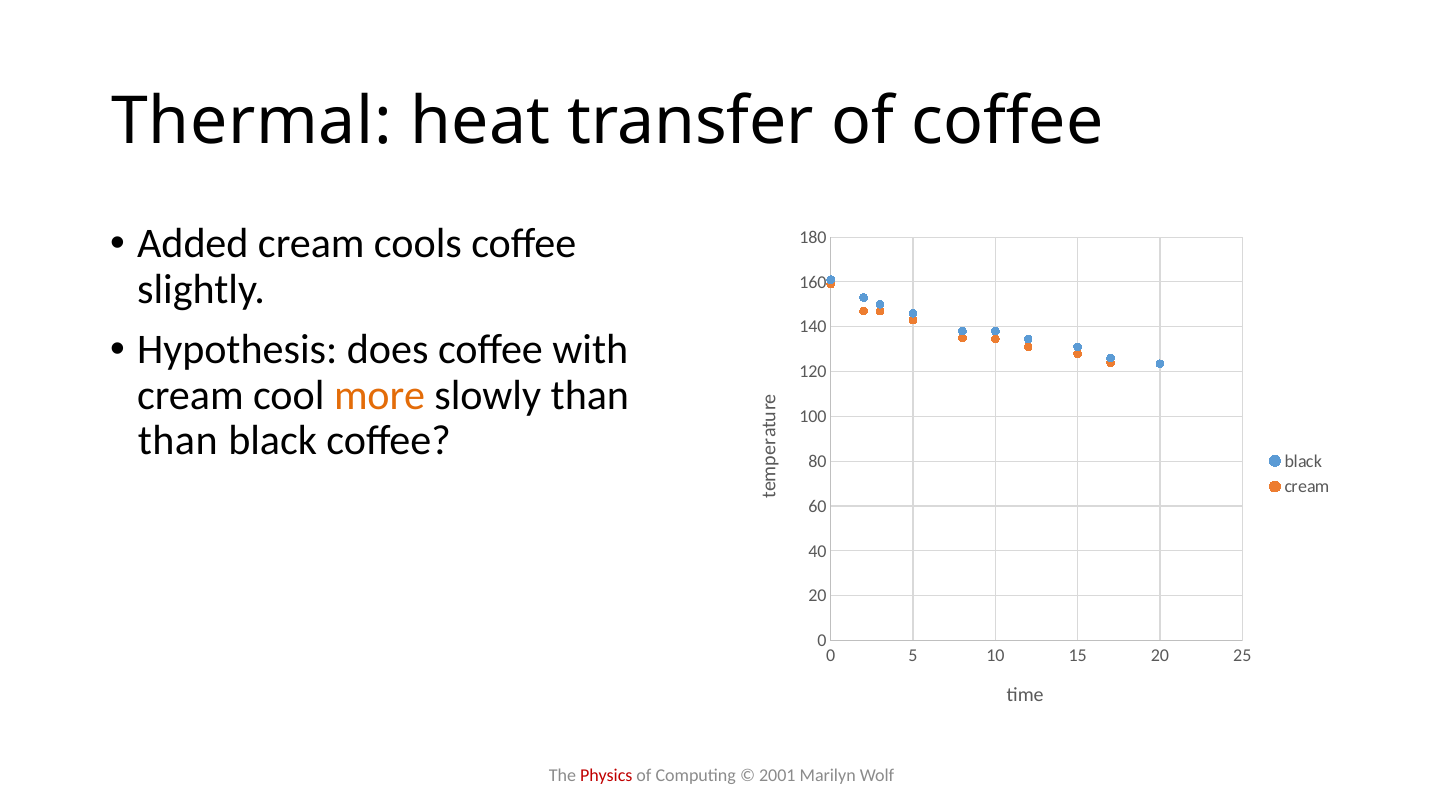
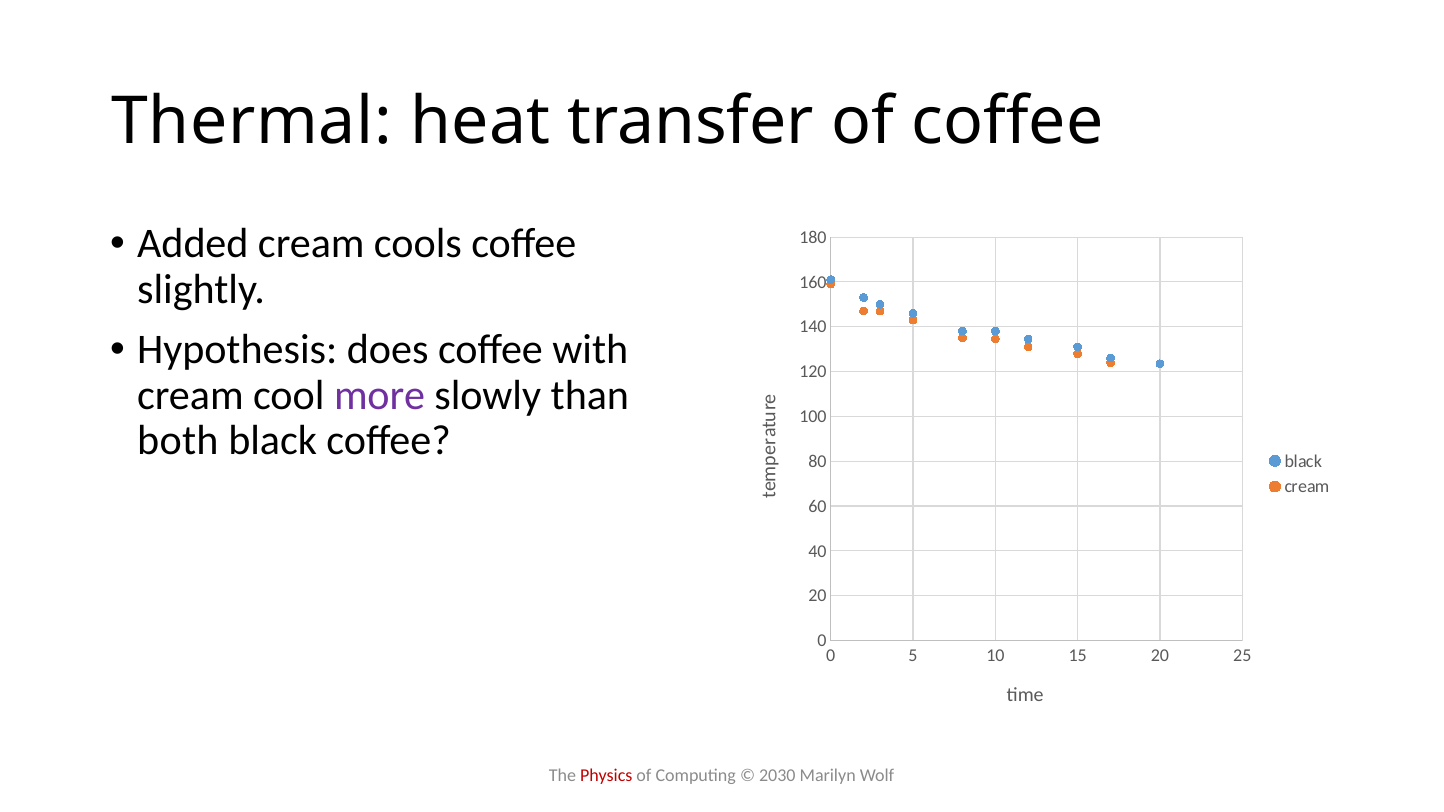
more colour: orange -> purple
than at (178, 441): than -> both
2001: 2001 -> 2030
